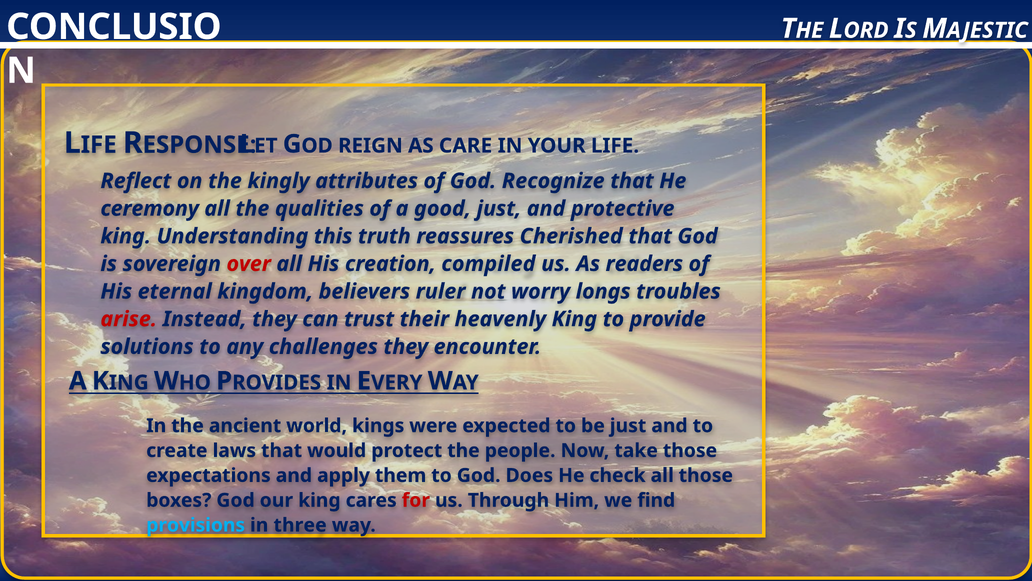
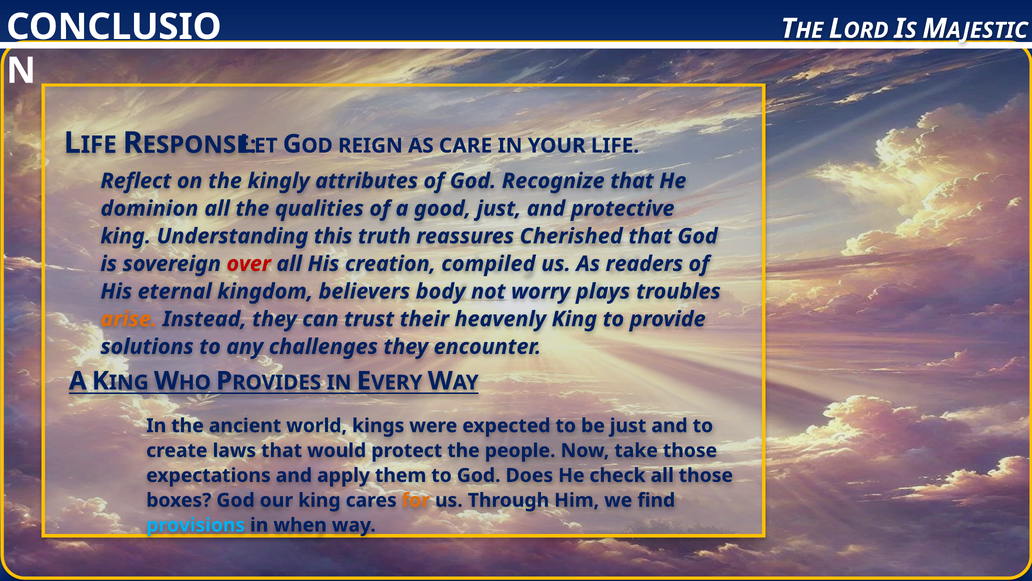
ceremony: ceremony -> dominion
ruler: ruler -> body
longs: longs -> plays
arise colour: red -> orange
for colour: red -> orange
three: three -> when
